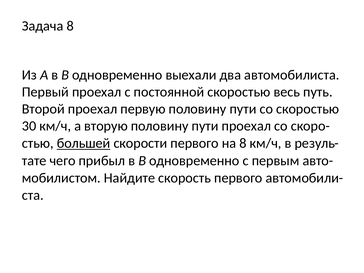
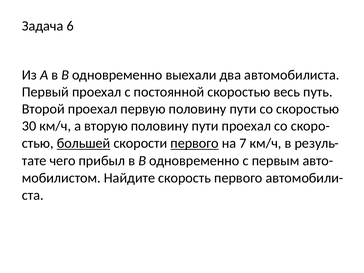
Задача 8: 8 -> 6
первого underline: none -> present
на 8: 8 -> 7
